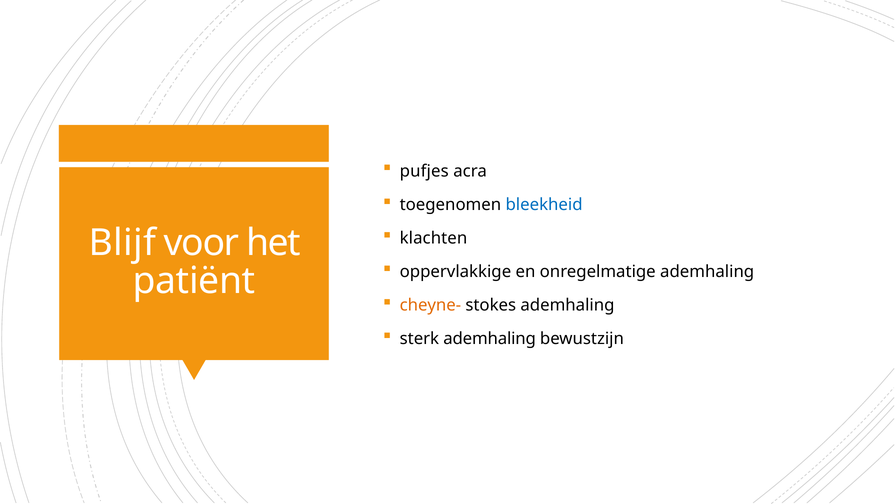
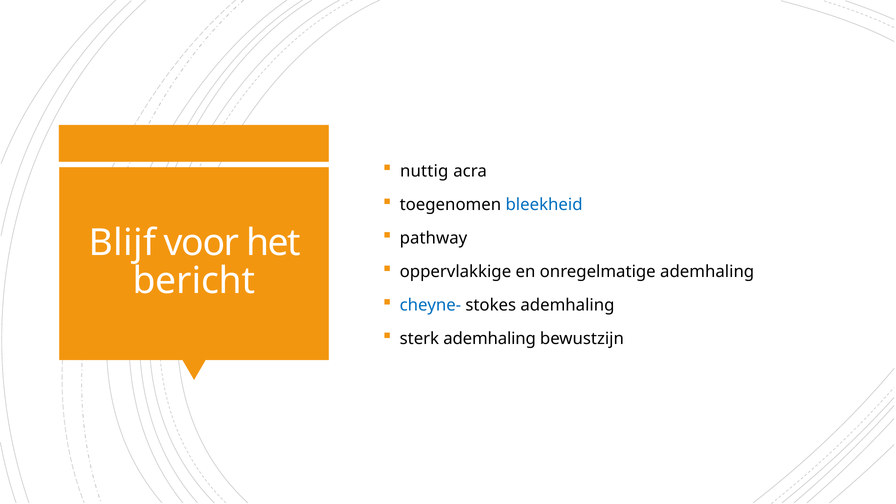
pufjes: pufjes -> nuttig
klachten: klachten -> pathway
patiënt: patiënt -> bericht
cheyne- colour: orange -> blue
